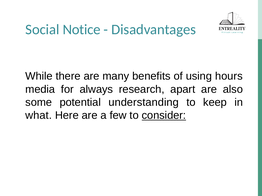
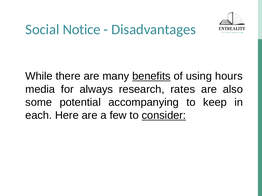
benefits underline: none -> present
apart: apart -> rates
understanding: understanding -> accompanying
what: what -> each
